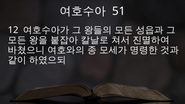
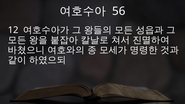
51: 51 -> 56
